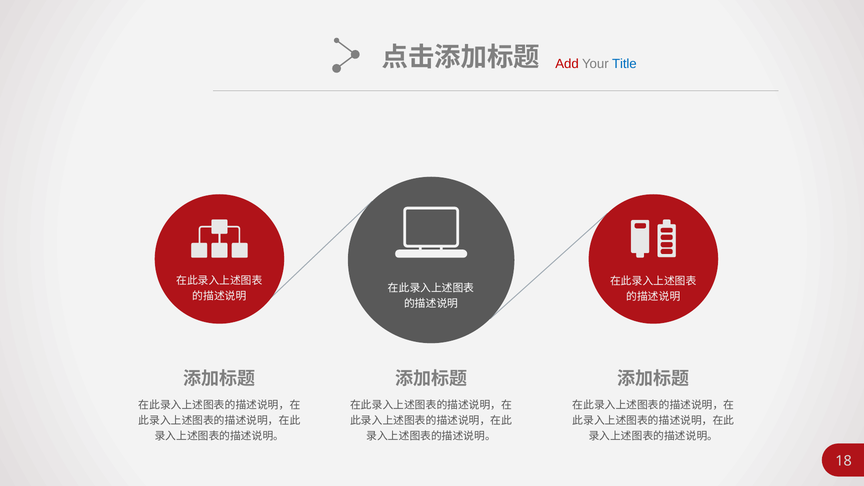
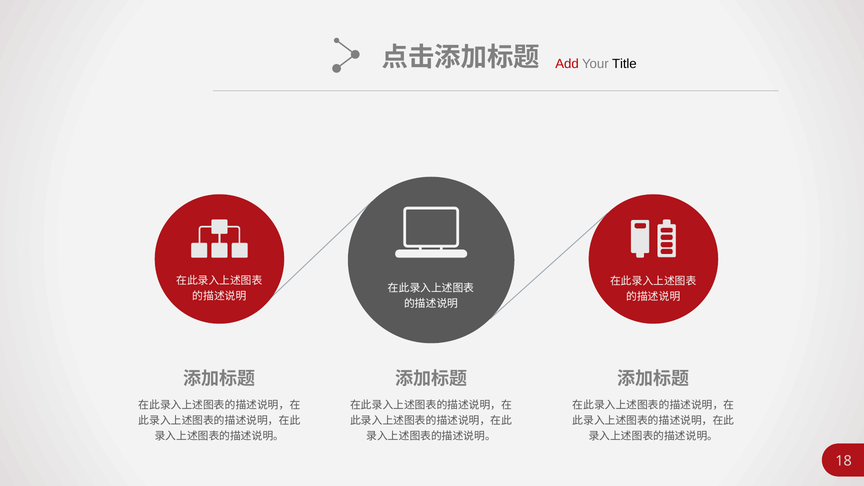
Title colour: blue -> black
